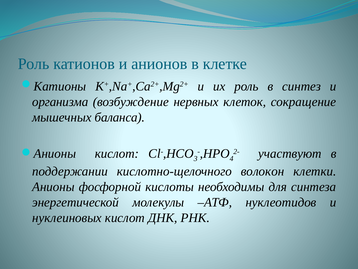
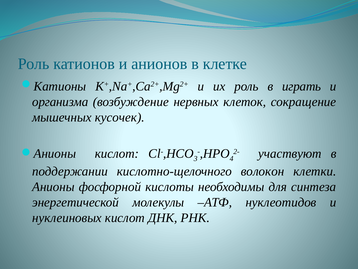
синтез: синтез -> играть
баланса: баланса -> кусочек
